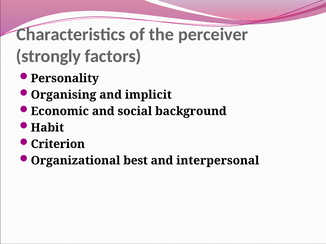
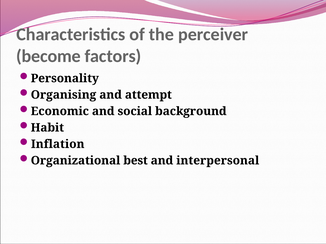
strongly: strongly -> become
implicit: implicit -> attempt
Criterion: Criterion -> Inflation
